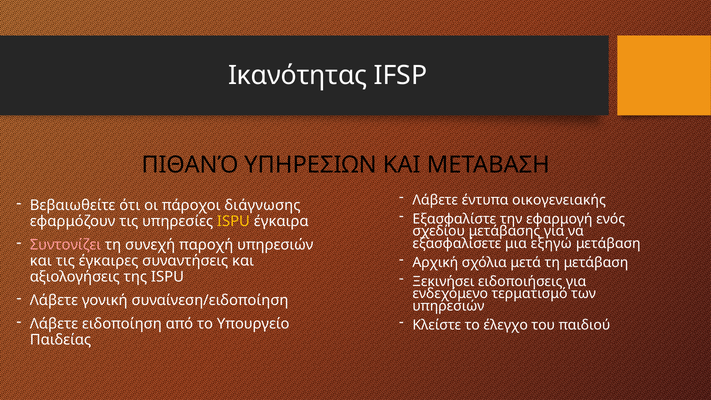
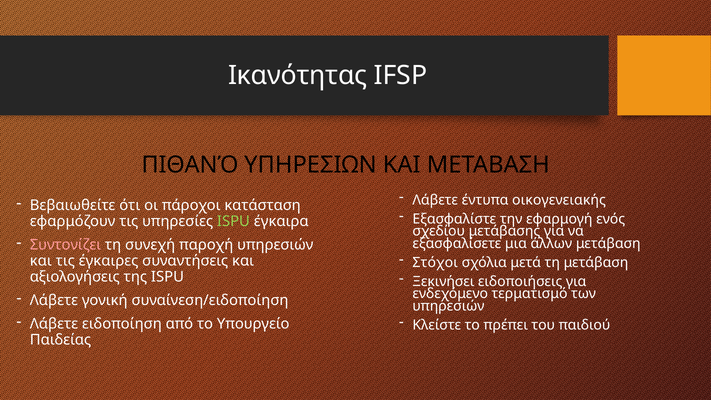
διάγνωσης: διάγνωσης -> κατάσταση
ISPU at (233, 222) colour: yellow -> light green
εξηγώ: εξηγώ -> άλλων
Αρχική: Αρχική -> Στόχοι
έλεγχο: έλεγχο -> πρέπει
